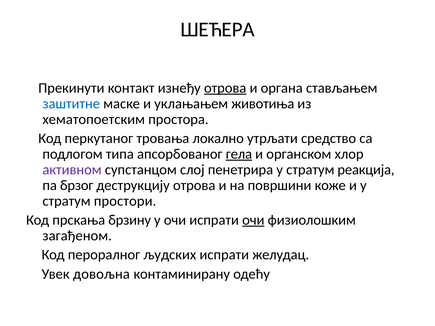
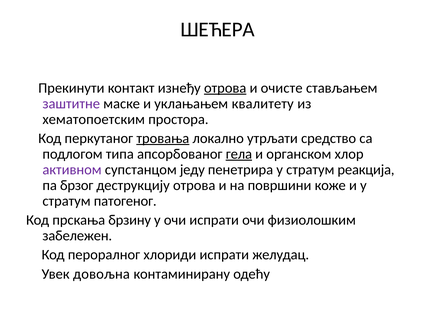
органа: органа -> очисте
заштитне colour: blue -> purple
животиња: животиња -> квалитету
тровања underline: none -> present
слој: слој -> једу
простори: простори -> патогеног
очи at (253, 220) underline: present -> none
загађеном: загађеном -> забележен
људских: људских -> хлориди
